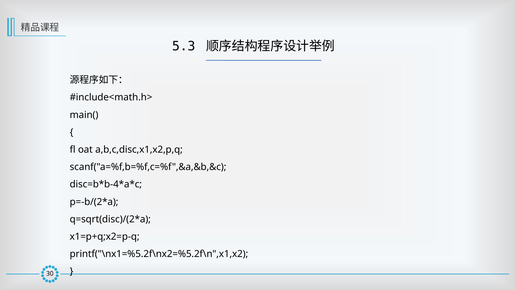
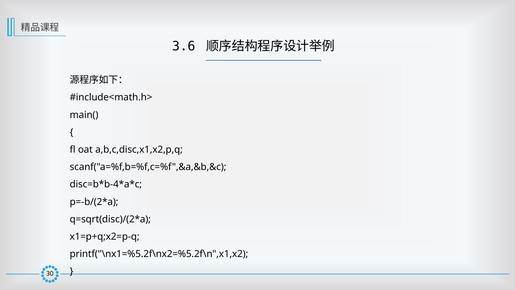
5.3: 5.3 -> 3.6
